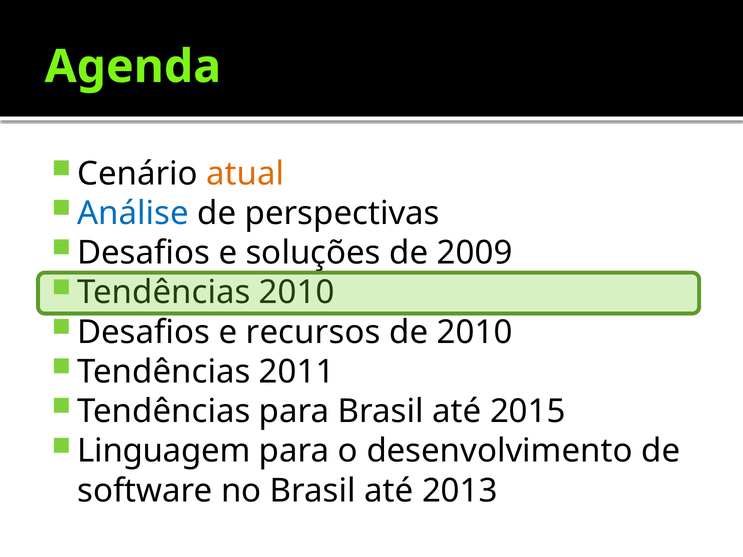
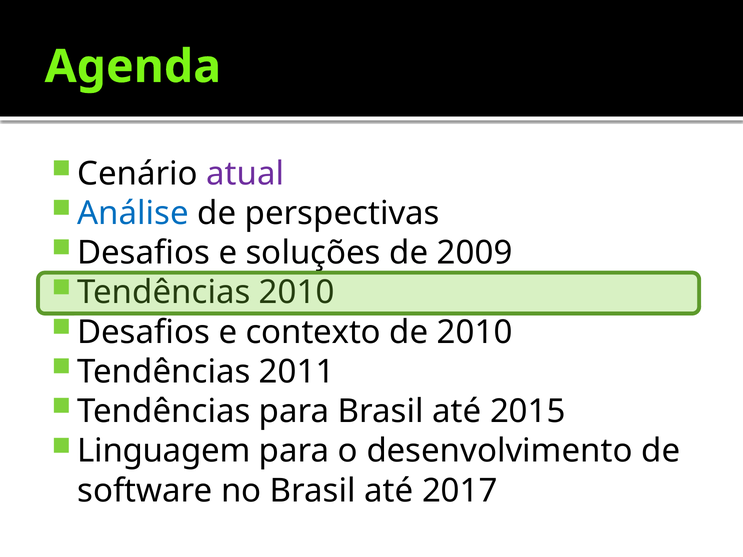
atual colour: orange -> purple
recursos: recursos -> contexto
2013: 2013 -> 2017
